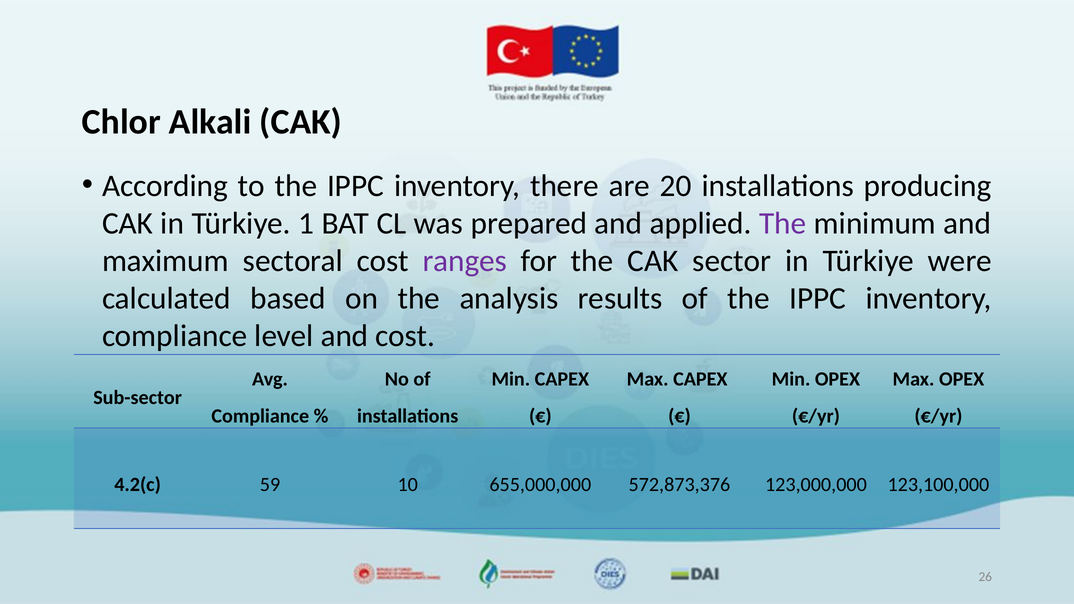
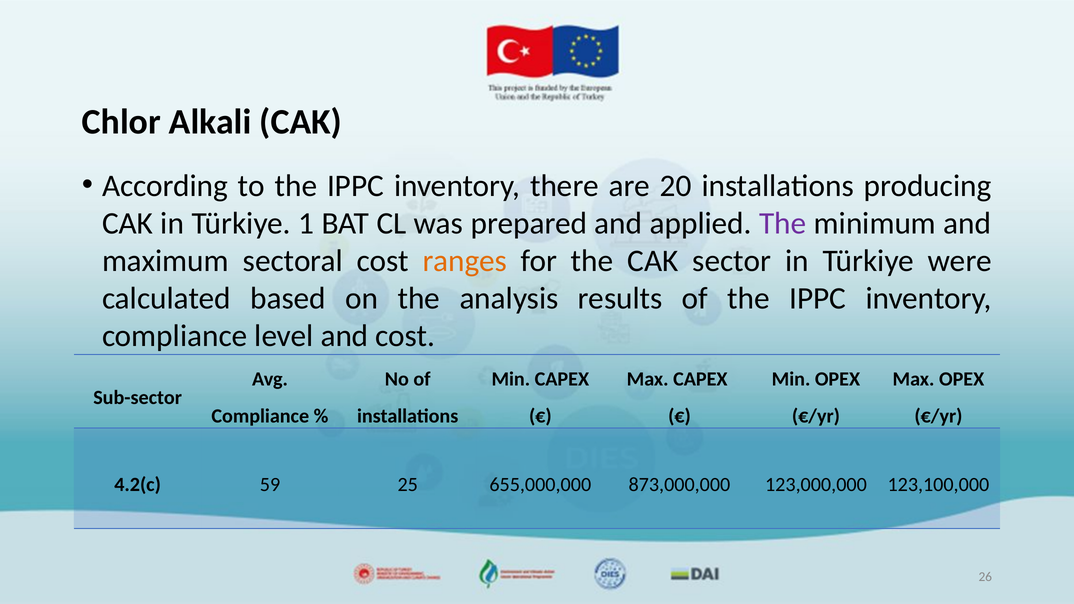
ranges colour: purple -> orange
10: 10 -> 25
572,873,376: 572,873,376 -> 873,000,000
